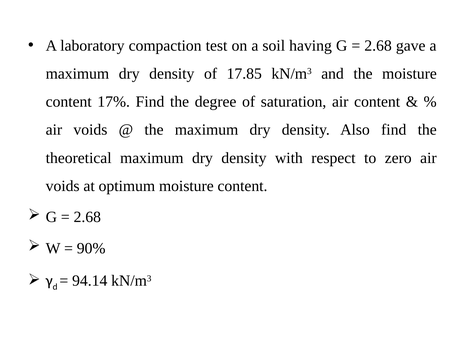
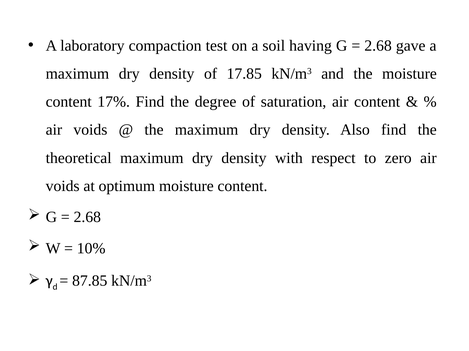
90%: 90% -> 10%
94.14: 94.14 -> 87.85
